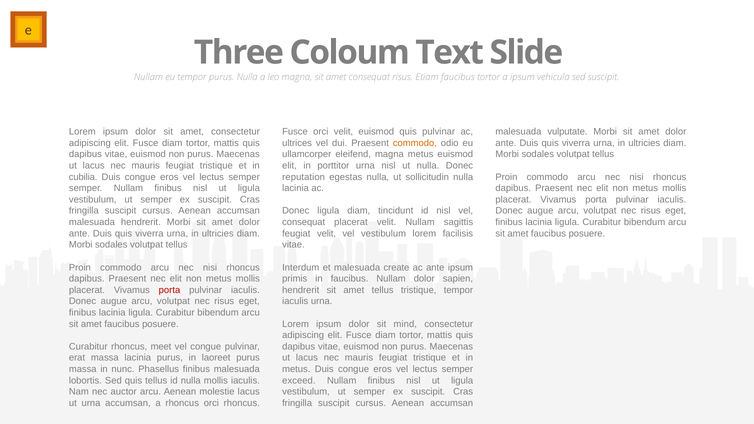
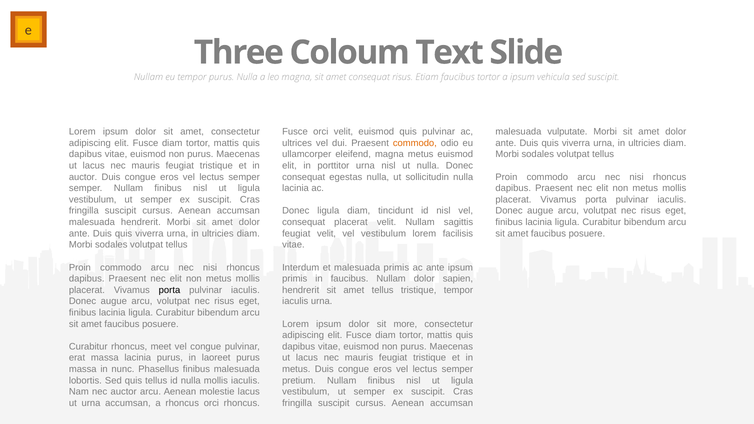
cubilia at (83, 177): cubilia -> auctor
reputation at (304, 177): reputation -> consequat
malesuada create: create -> primis
porta at (169, 290) colour: red -> black
mind: mind -> more
exceed: exceed -> pretium
